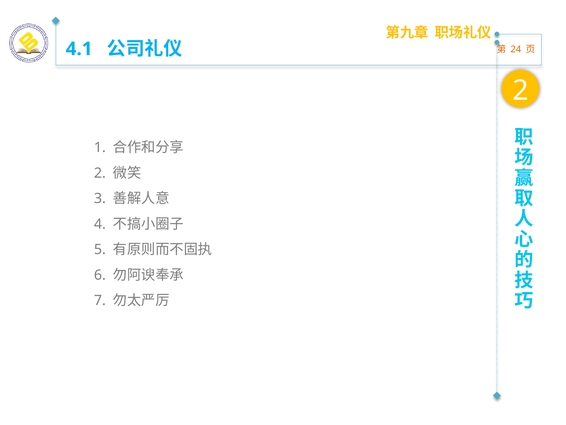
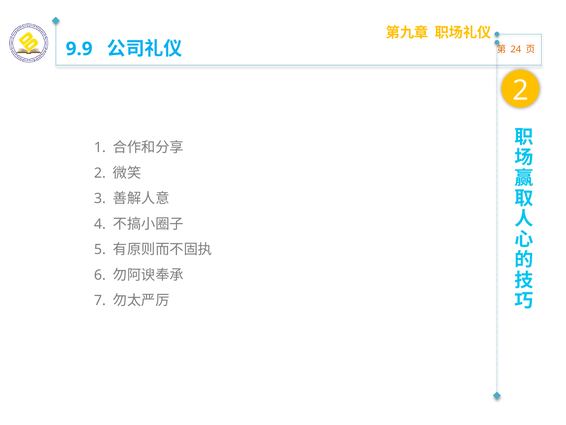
4.1: 4.1 -> 9.9
